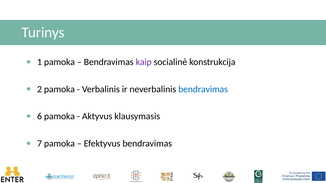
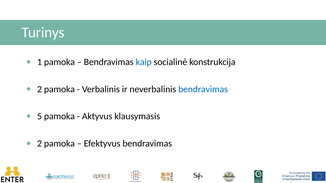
kaip colour: purple -> blue
6: 6 -> 5
7 at (39, 144): 7 -> 2
